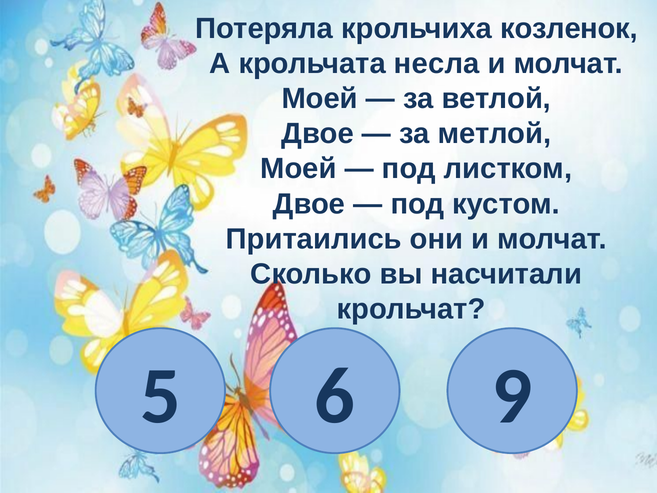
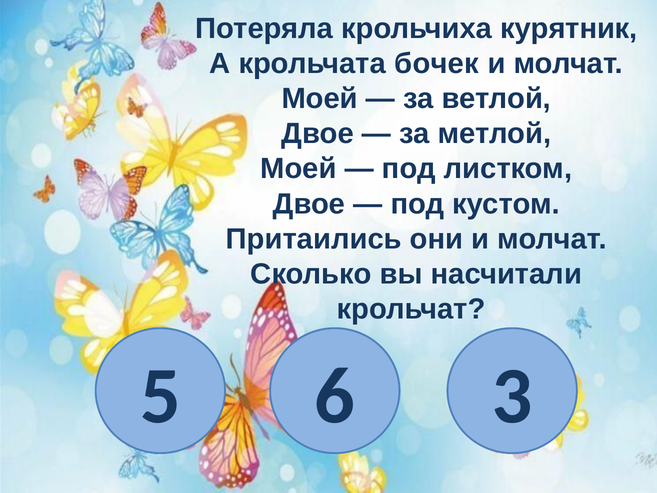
козленок: козленок -> курятник
несла: несла -> бочек
9: 9 -> 3
